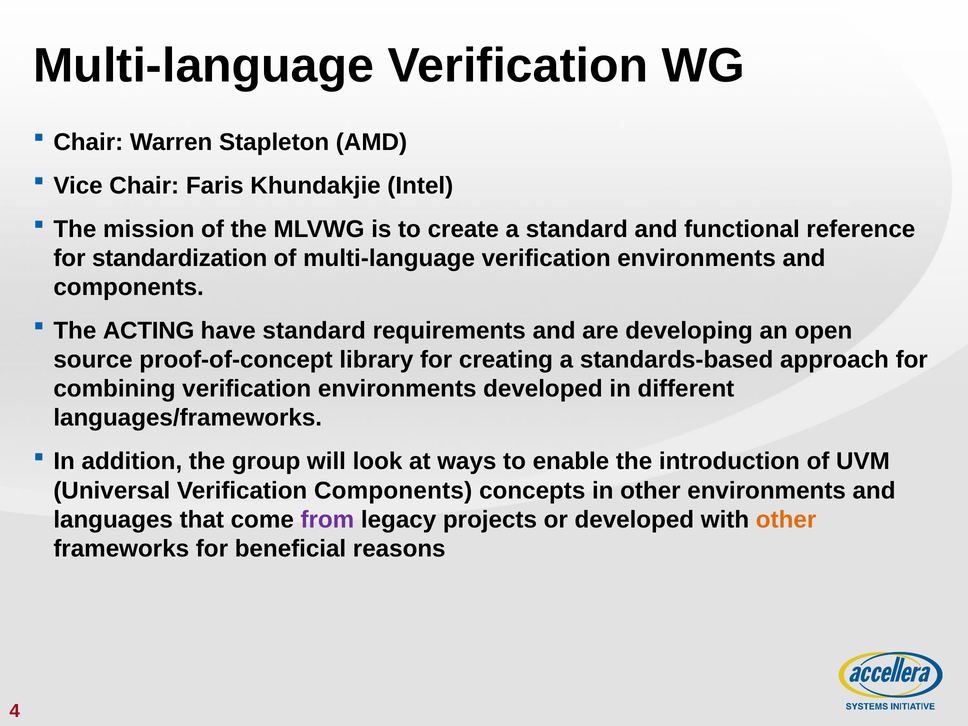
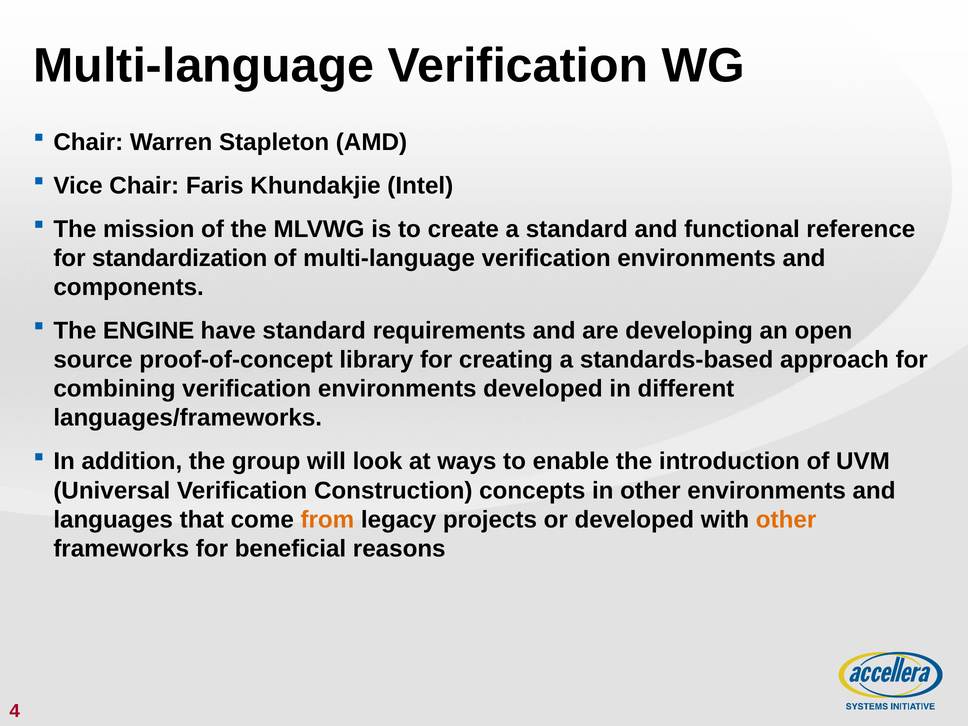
ACTING: ACTING -> ENGINE
Verification Components: Components -> Construction
from colour: purple -> orange
